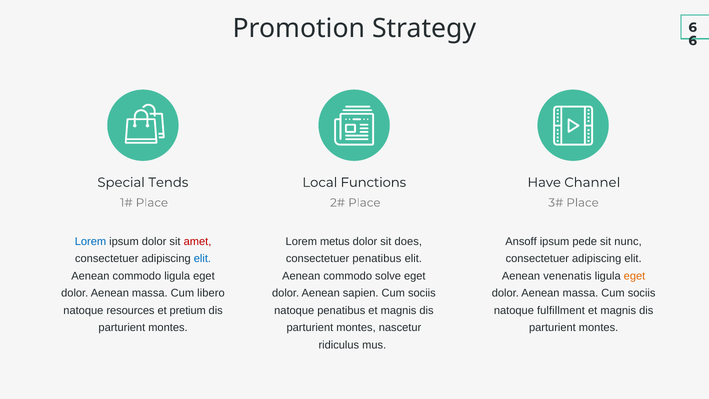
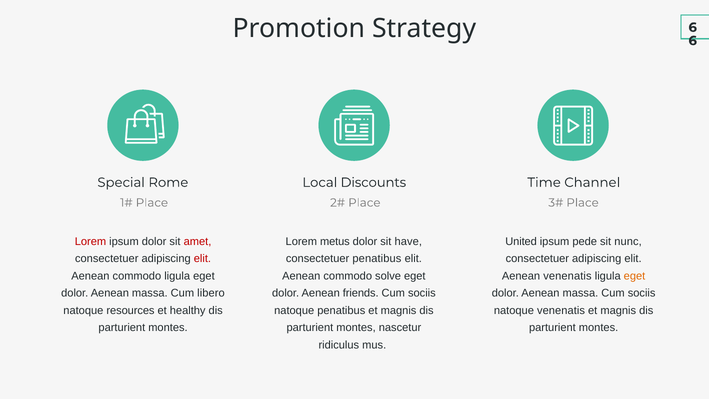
Tends: Tends -> Rome
Functions: Functions -> Discounts
Have: Have -> Time
Lorem at (90, 241) colour: blue -> red
does: does -> have
Ansoff: Ansoff -> United
elit at (202, 259) colour: blue -> red
sapien: sapien -> friends
pretium: pretium -> healthy
natoque fulfillment: fulfillment -> venenatis
